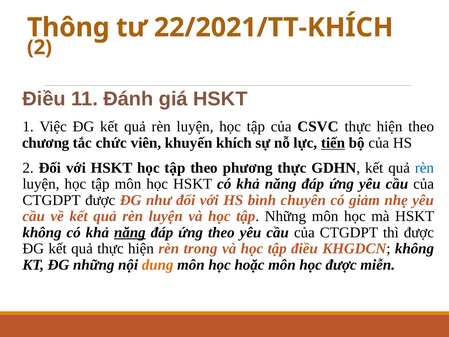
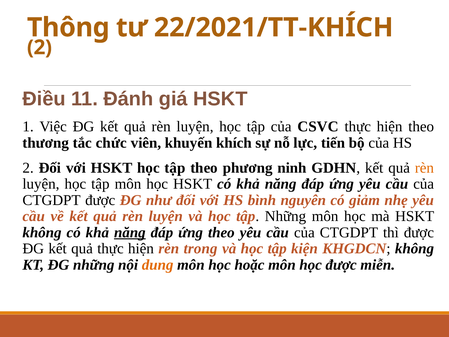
chương: chương -> thương
tiến underline: present -> none
phương thực: thực -> ninh
rèn at (424, 168) colour: blue -> orange
chuyên: chuyên -> nguyên
tập điều: điều -> kiện
